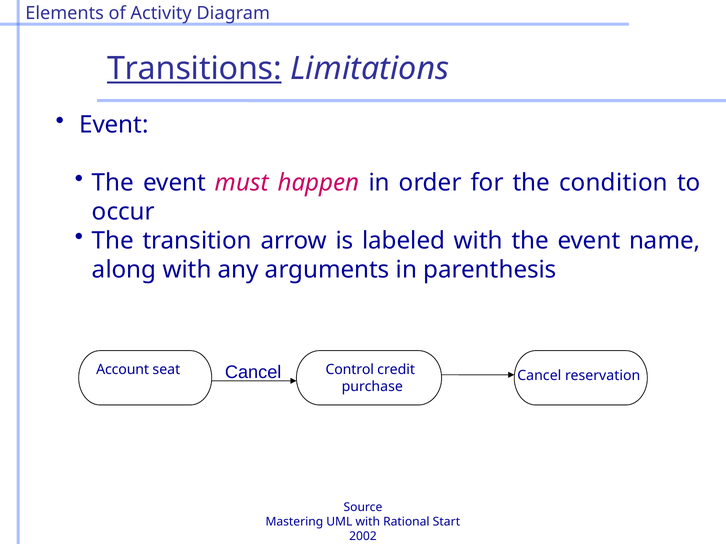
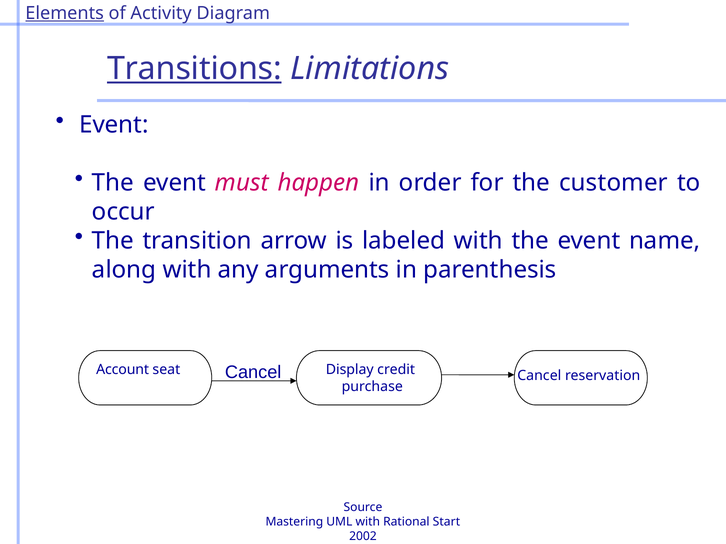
Elements underline: none -> present
condition: condition -> customer
Control: Control -> Display
